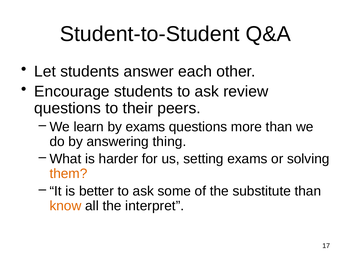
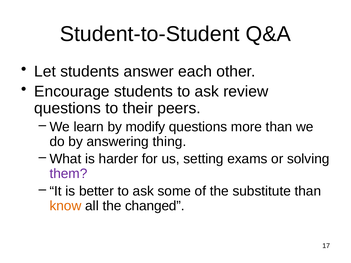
by exams: exams -> modify
them colour: orange -> purple
interpret: interpret -> changed
